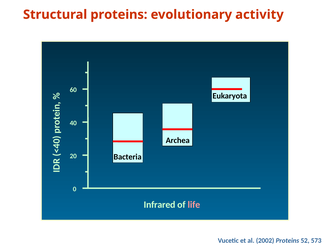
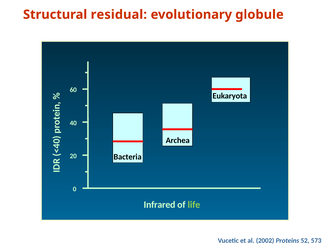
Structural proteins: proteins -> residual
activity: activity -> globule
life colour: pink -> light green
